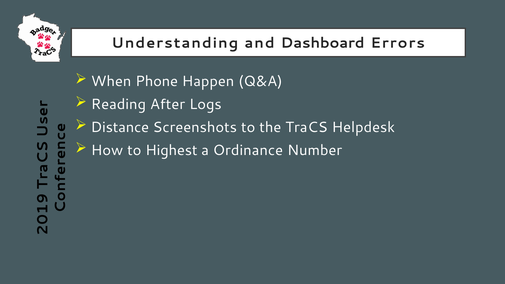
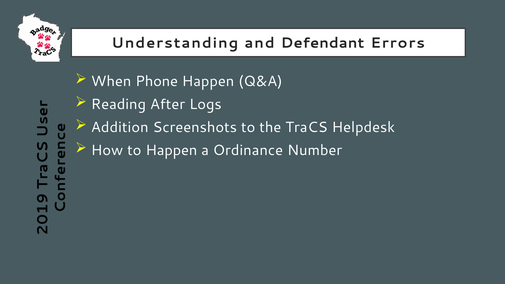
Dashboard: Dashboard -> Defendant
Distance: Distance -> Addition
to Highest: Highest -> Happen
